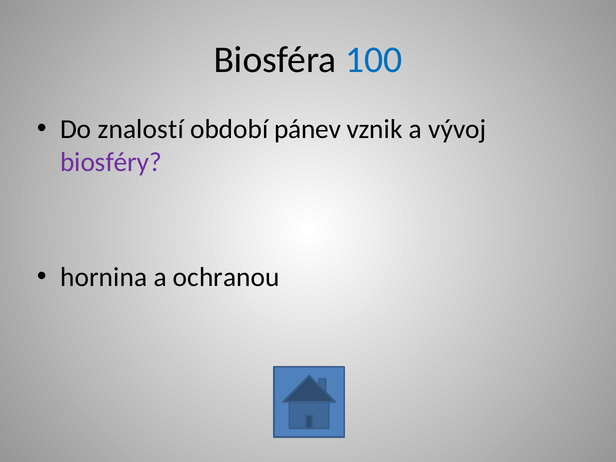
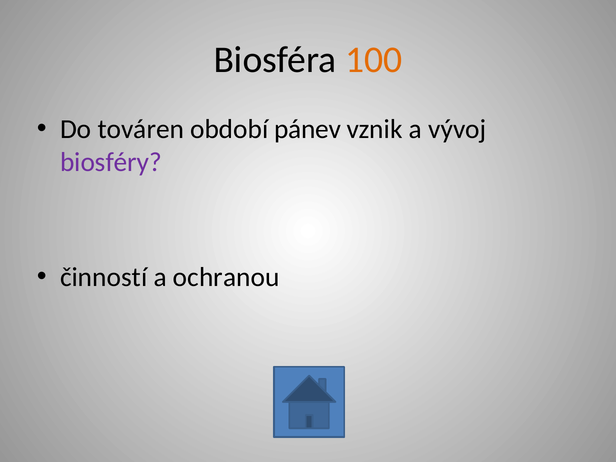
100 colour: blue -> orange
znalostí: znalostí -> továren
hornina: hornina -> činností
